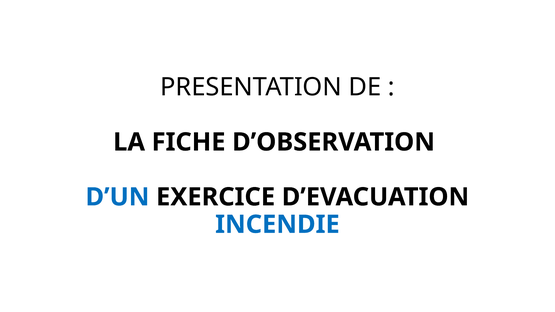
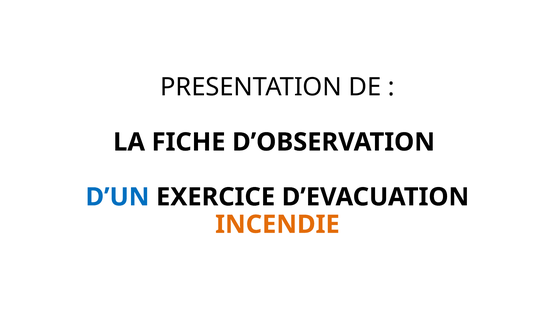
INCENDIE colour: blue -> orange
